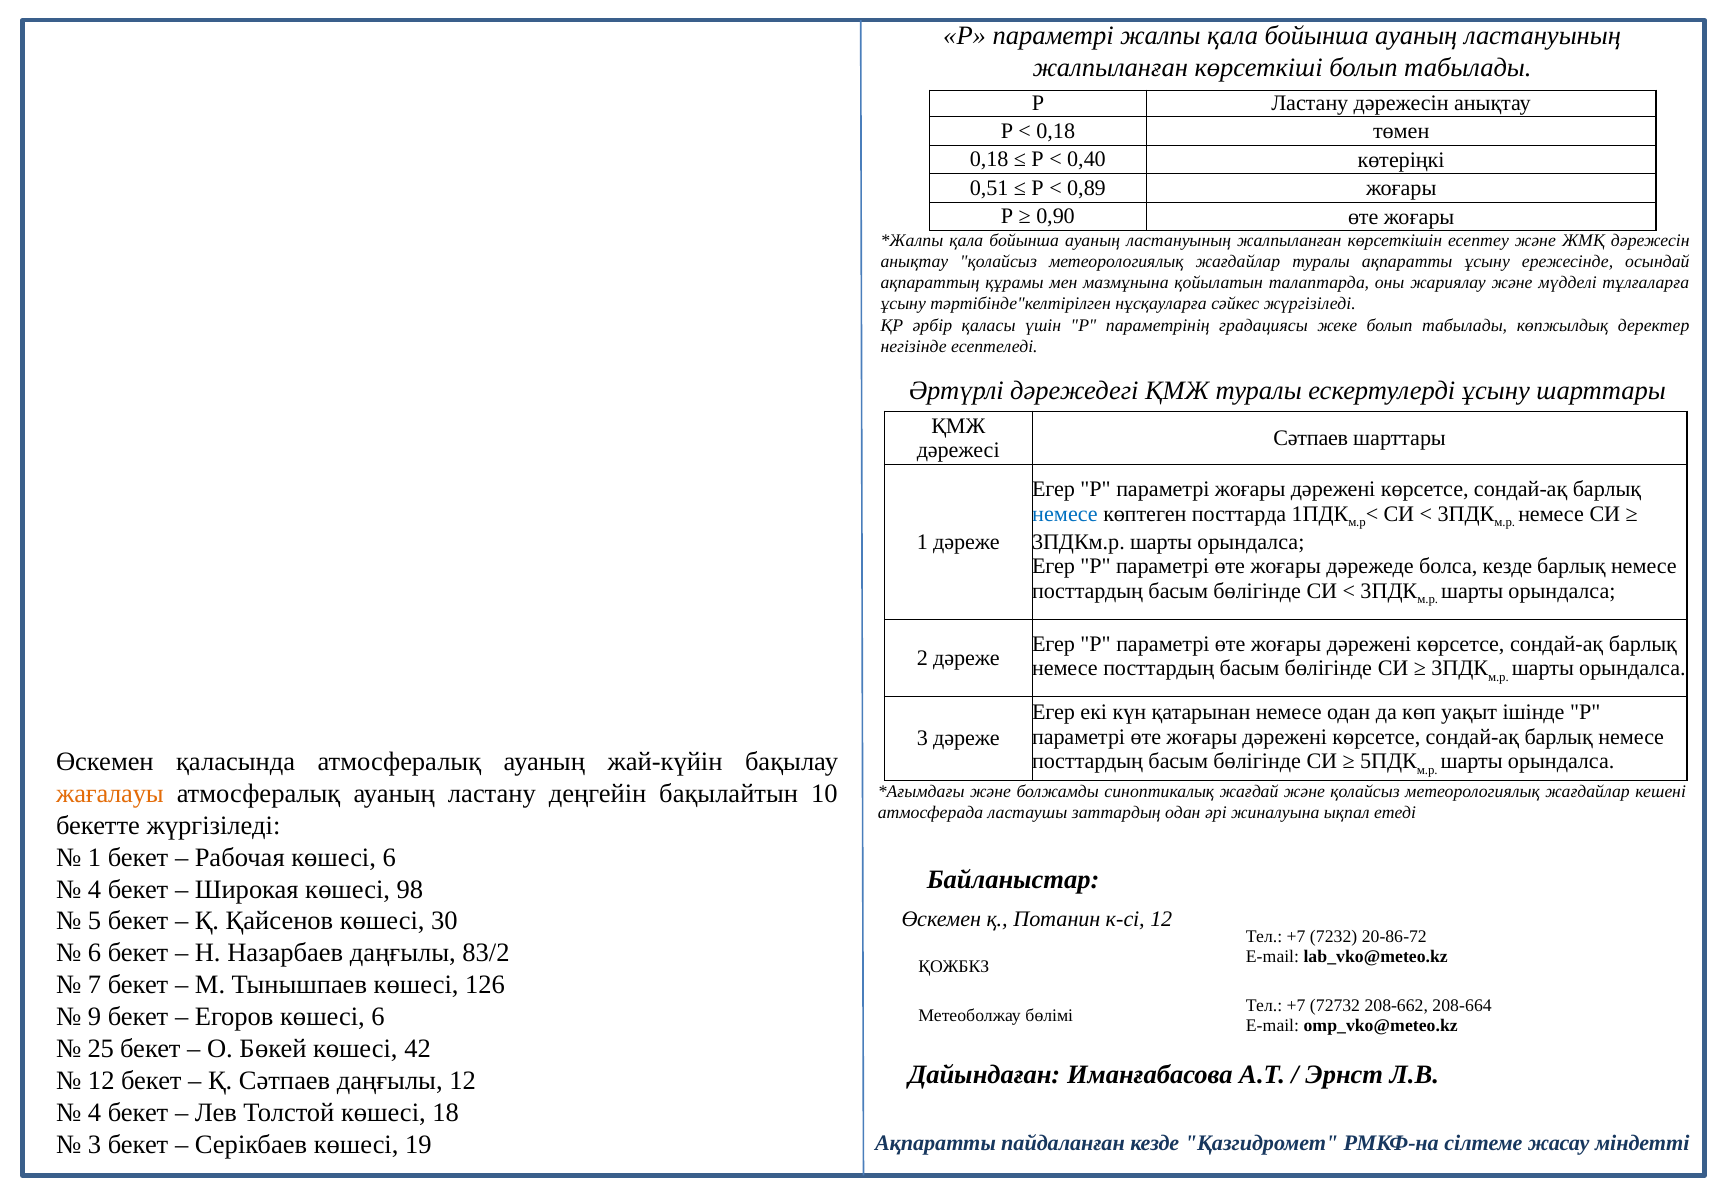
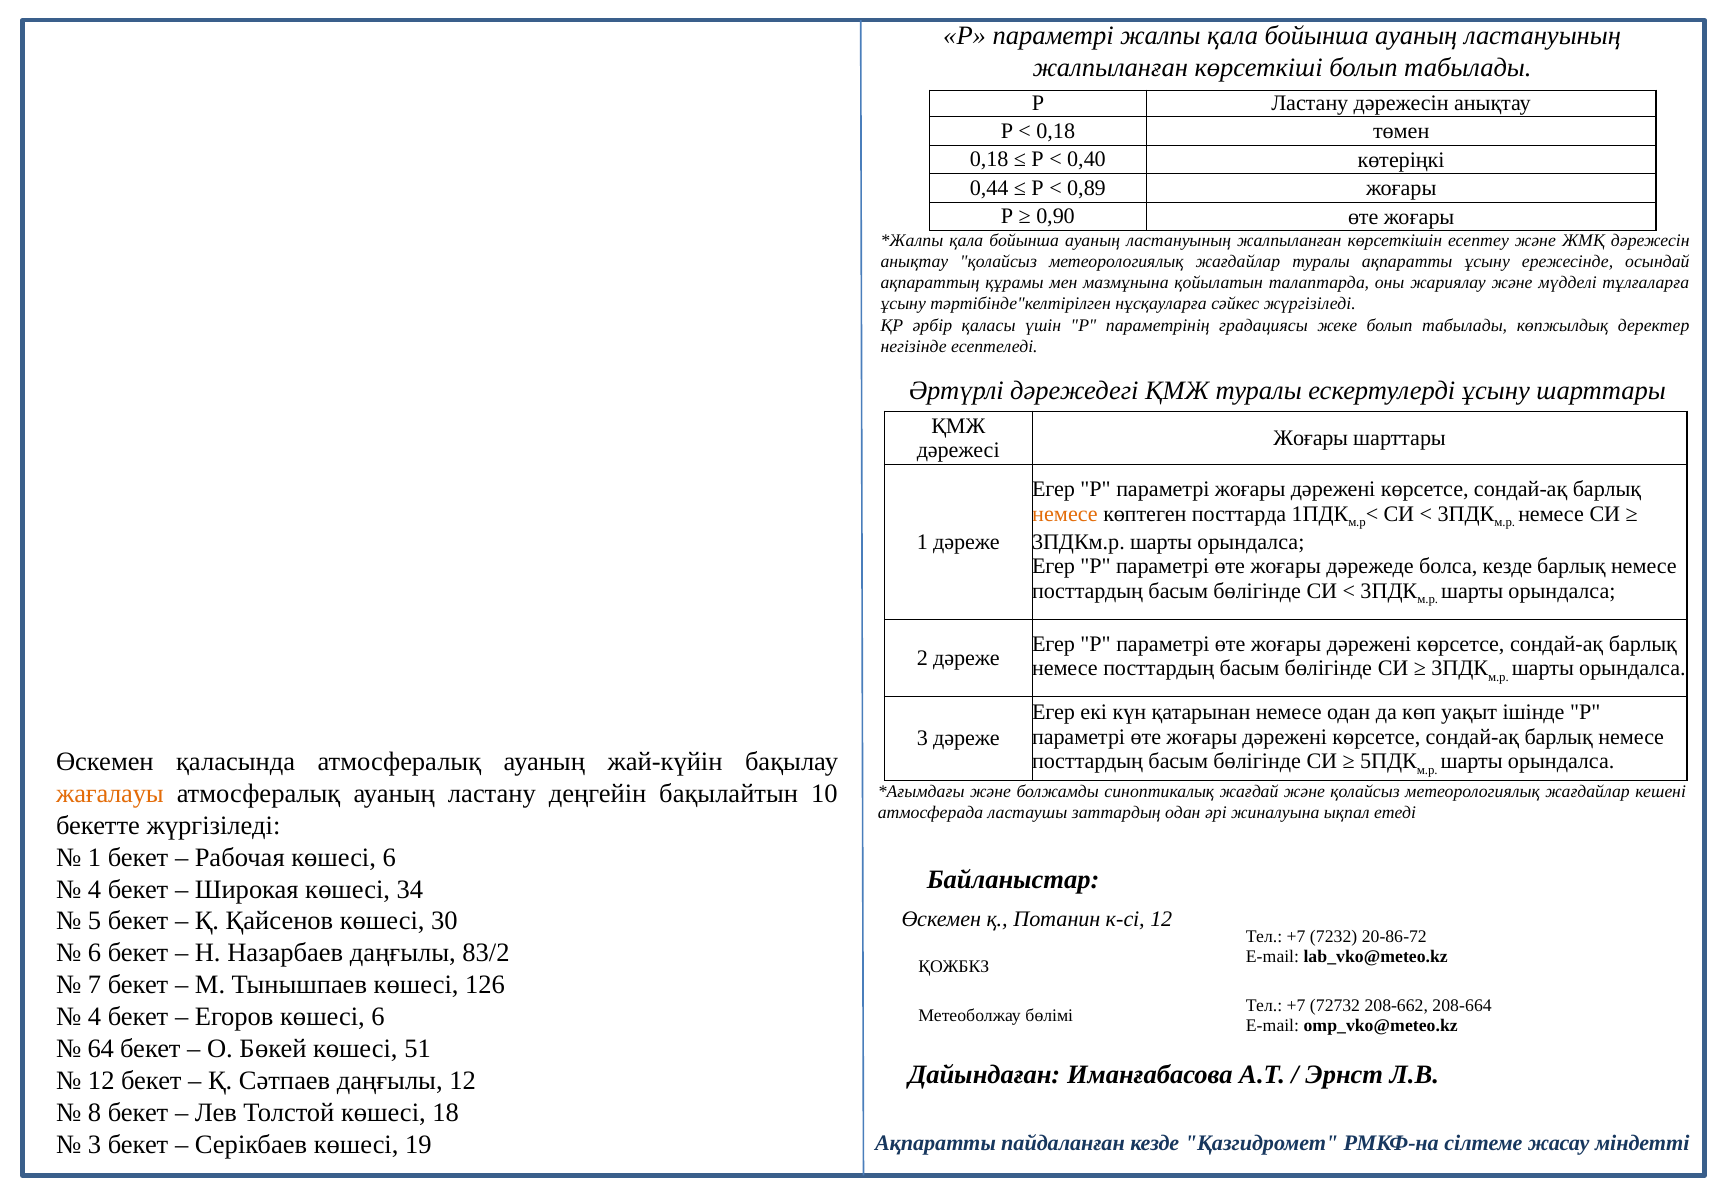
0,51: 0,51 -> 0,44
Сәтпаев at (1311, 438): Сәтпаев -> Жоғары
немесе at (1065, 514) colour: blue -> orange
98: 98 -> 34
9 at (95, 1017): 9 -> 4
25: 25 -> 64
42: 42 -> 51
4 at (95, 1112): 4 -> 8
